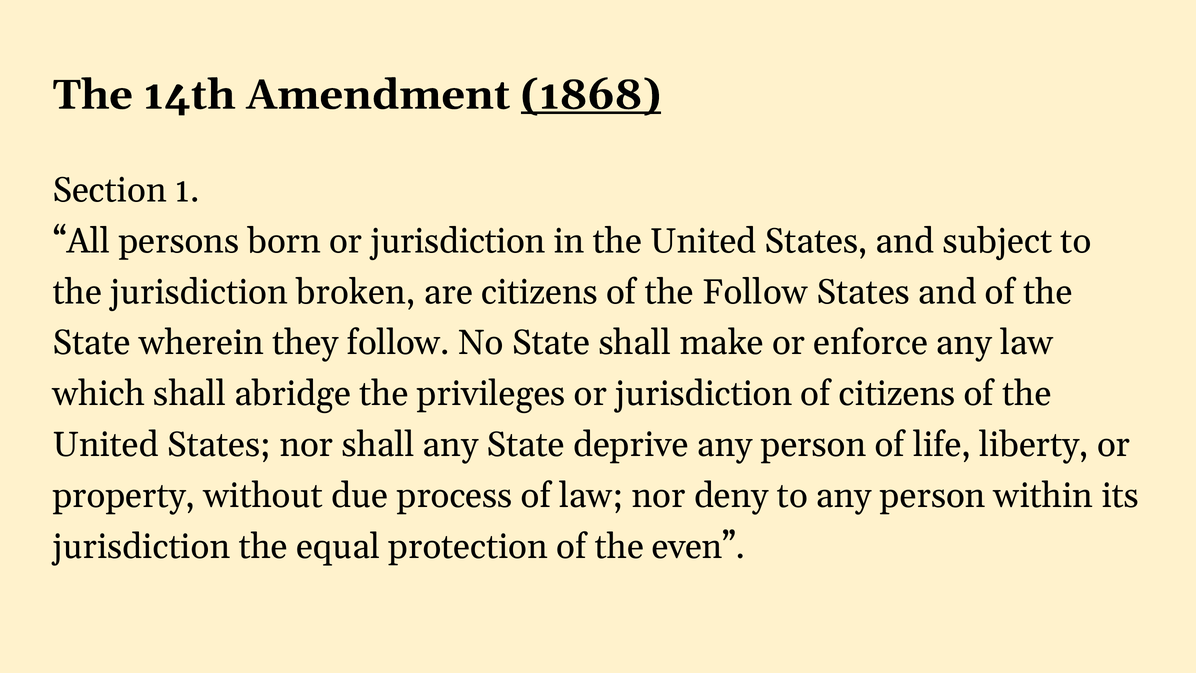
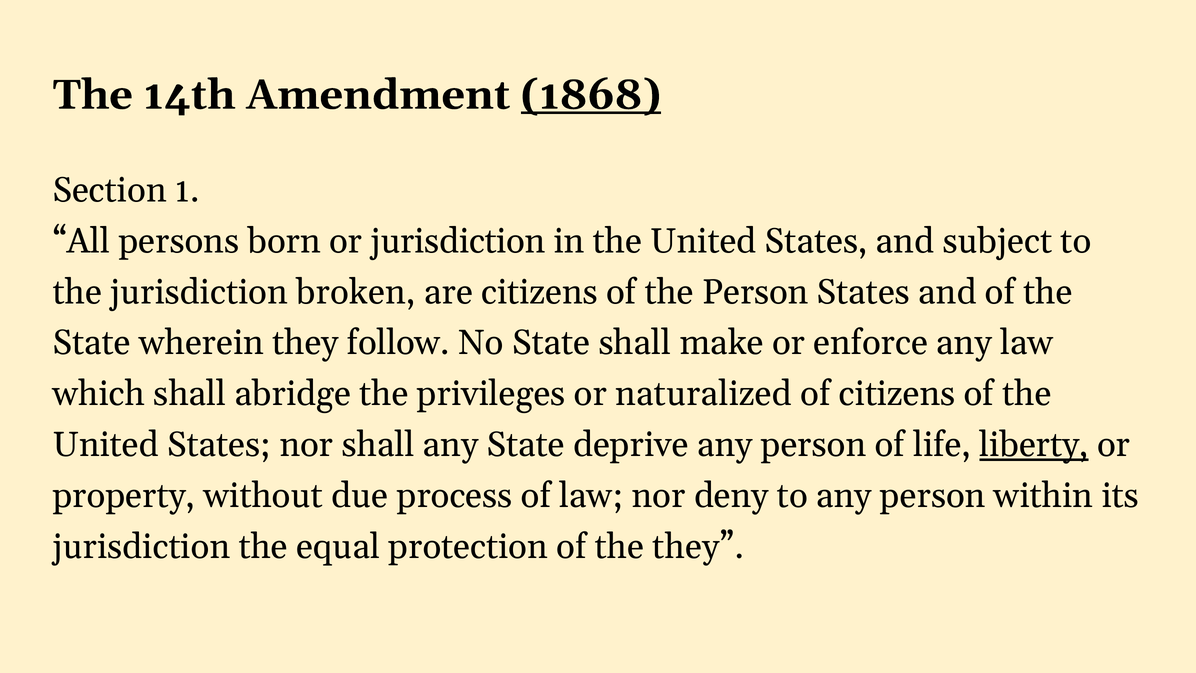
the Follow: Follow -> Person
privileges or jurisdiction: jurisdiction -> naturalized
liberty underline: none -> present
the even: even -> they
